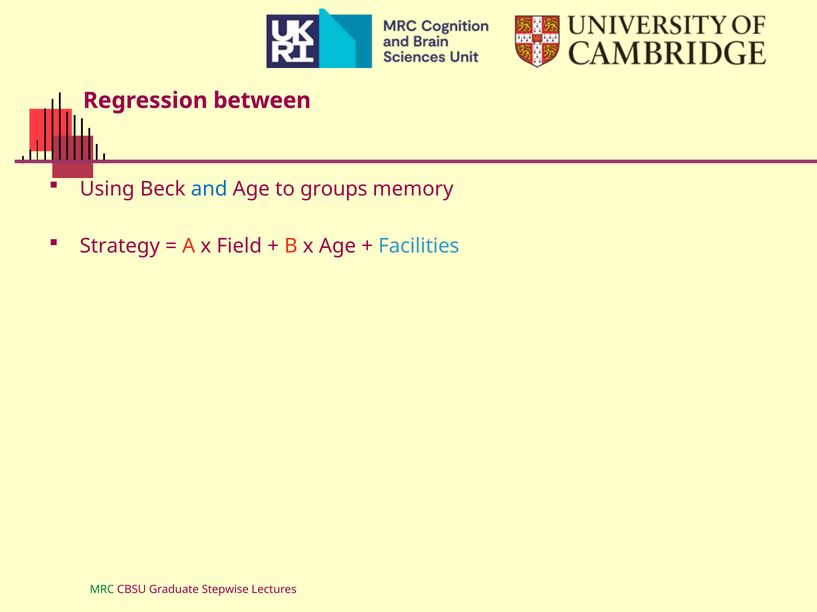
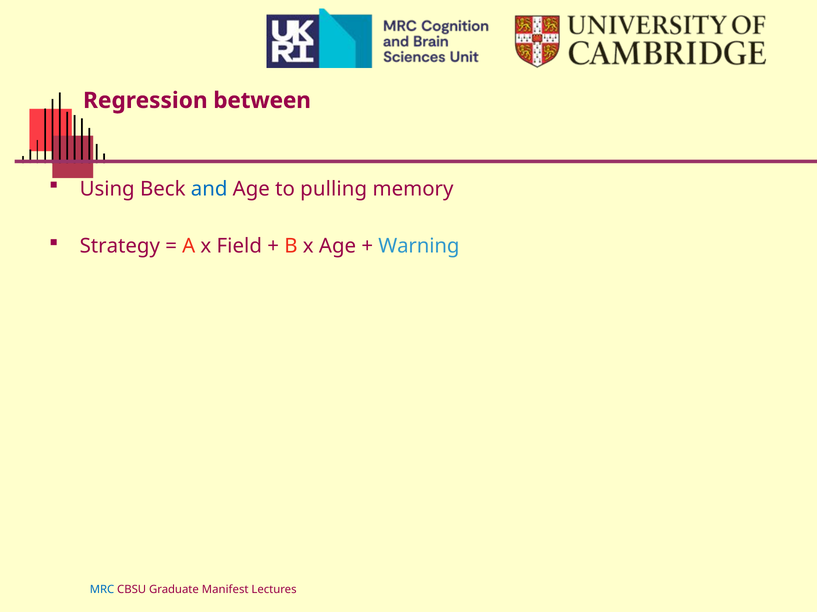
groups: groups -> pulling
Facilities: Facilities -> Warning
MRC colour: green -> blue
Stepwise: Stepwise -> Manifest
